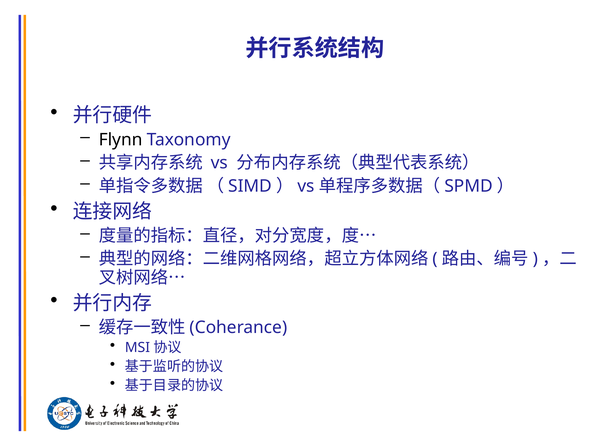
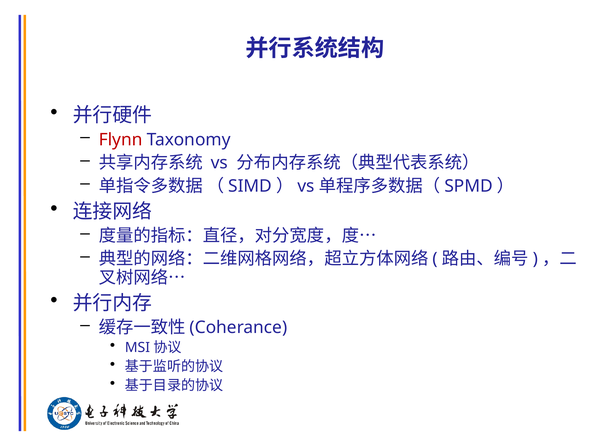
Flynn colour: black -> red
